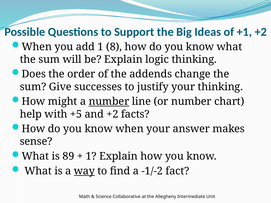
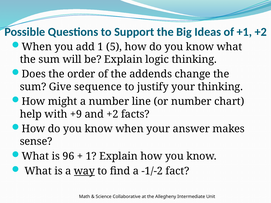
8: 8 -> 5
successes: successes -> sequence
number at (109, 102) underline: present -> none
+5: +5 -> +9
89: 89 -> 96
